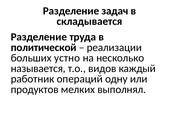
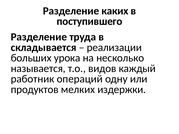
задач: задач -> каких
складывается: складывается -> поступившего
политической: политической -> складывается
устно: устно -> урока
выполнял: выполнял -> издержки
